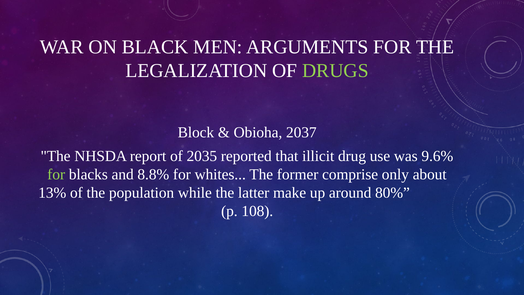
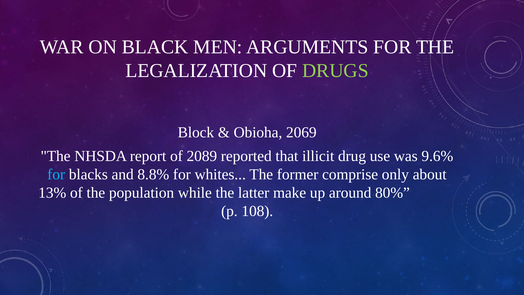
2037: 2037 -> 2069
2035: 2035 -> 2089
for at (56, 174) colour: light green -> light blue
